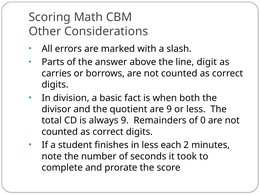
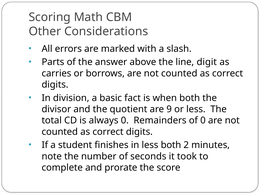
always 9: 9 -> 0
less each: each -> both
